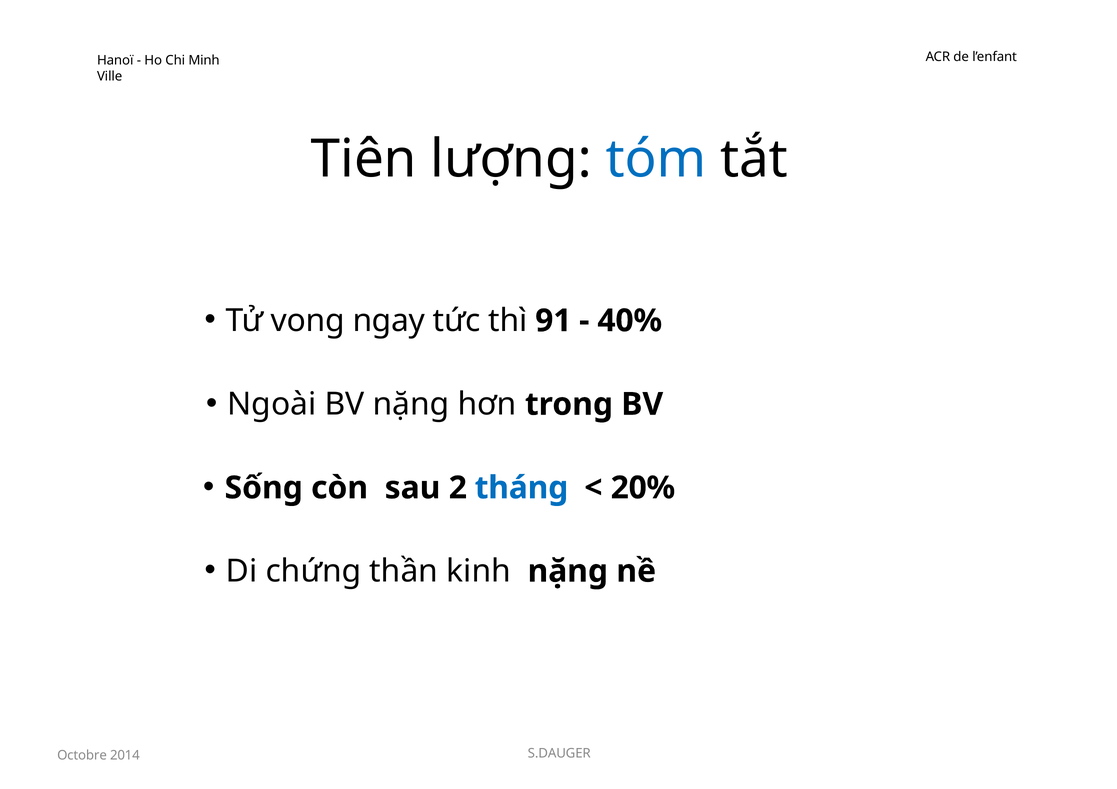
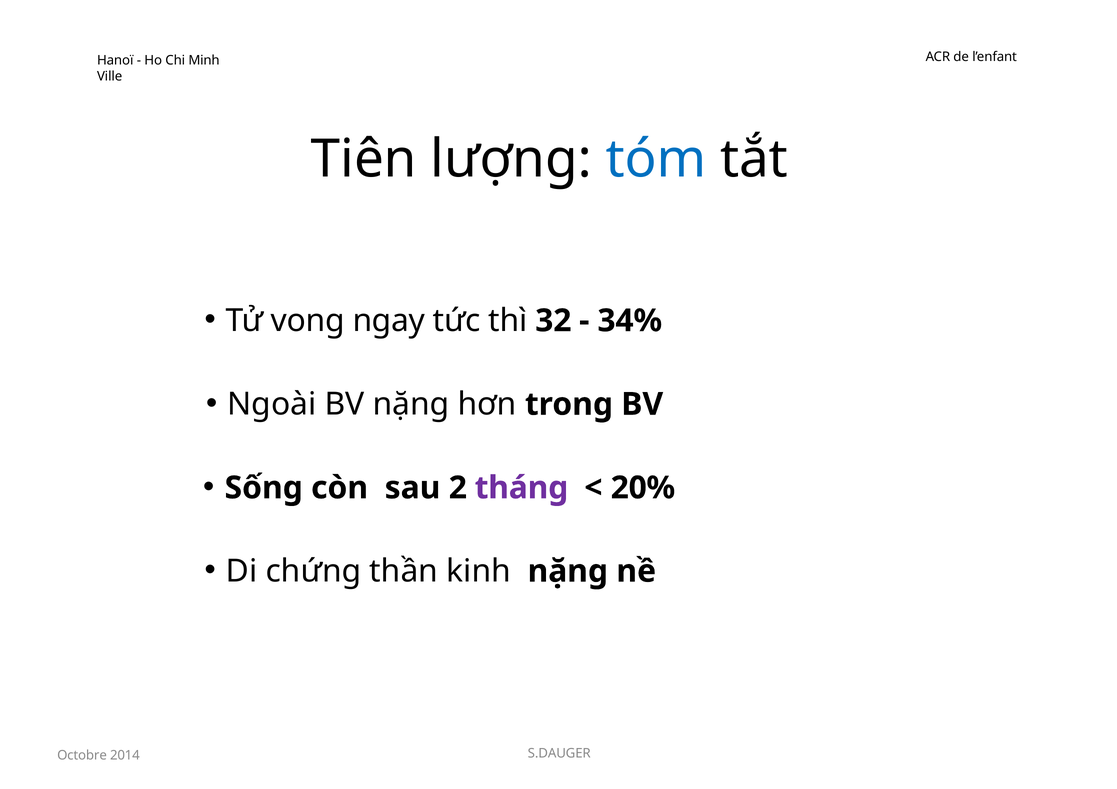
91: 91 -> 32
40%: 40% -> 34%
tháng colour: blue -> purple
